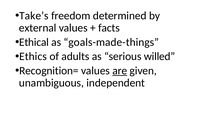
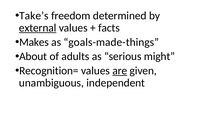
external underline: none -> present
Ethical: Ethical -> Makes
Ethics: Ethics -> About
willed: willed -> might
